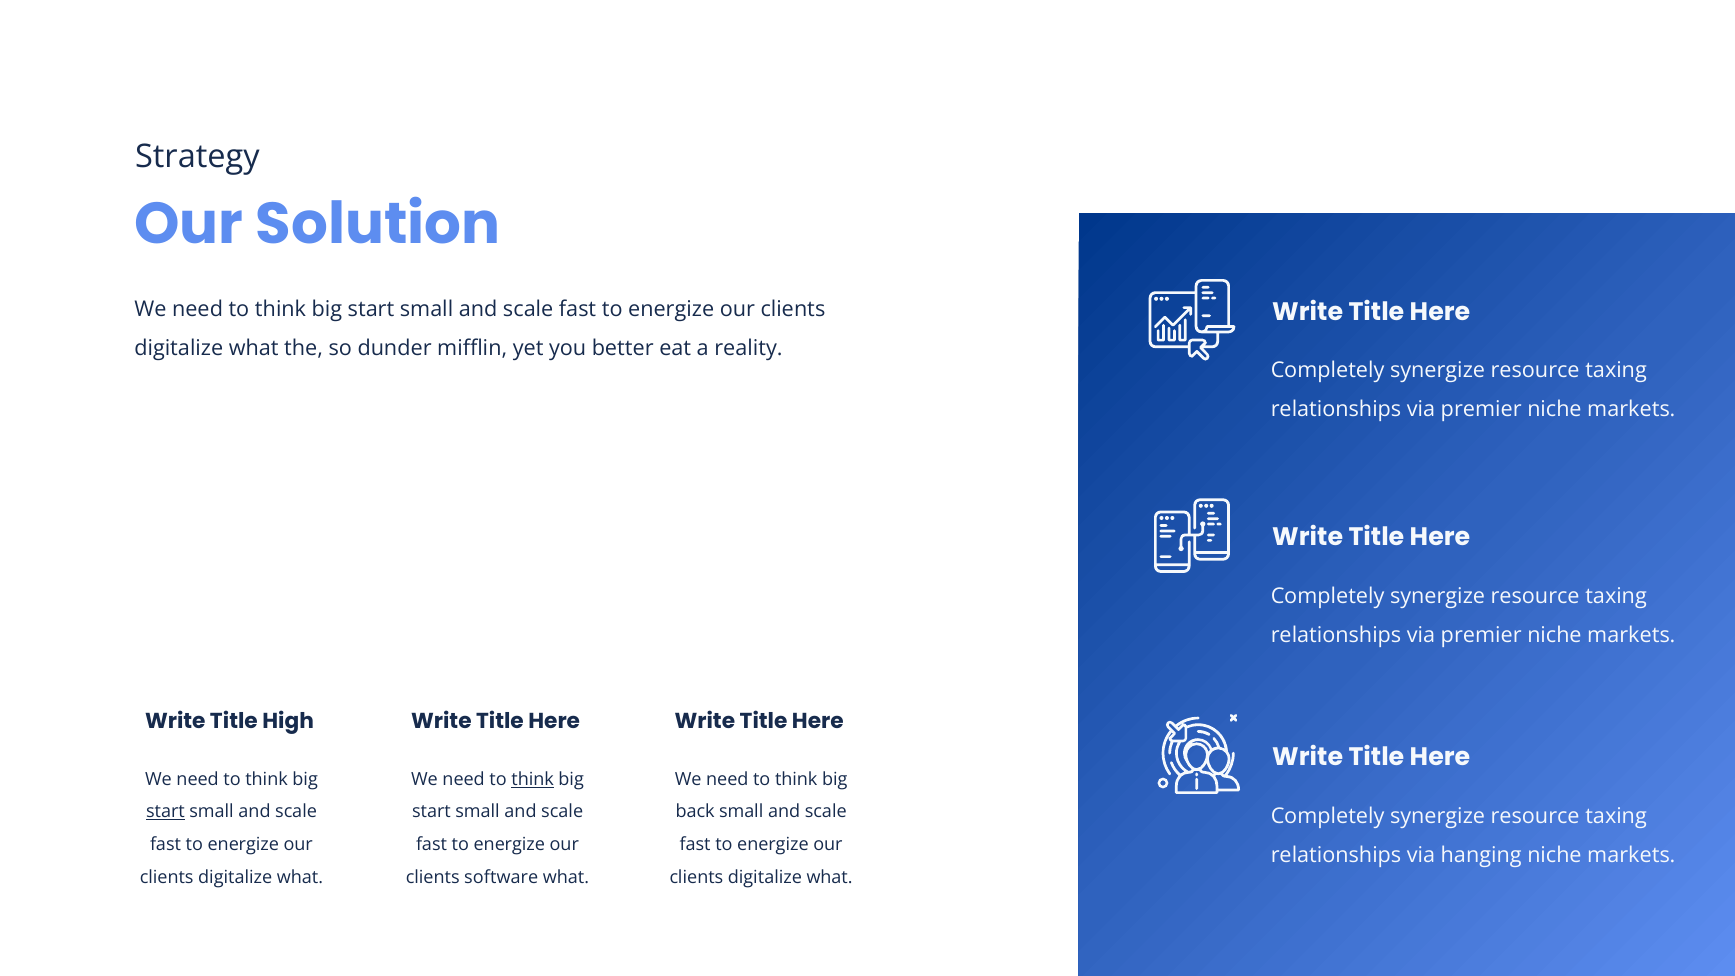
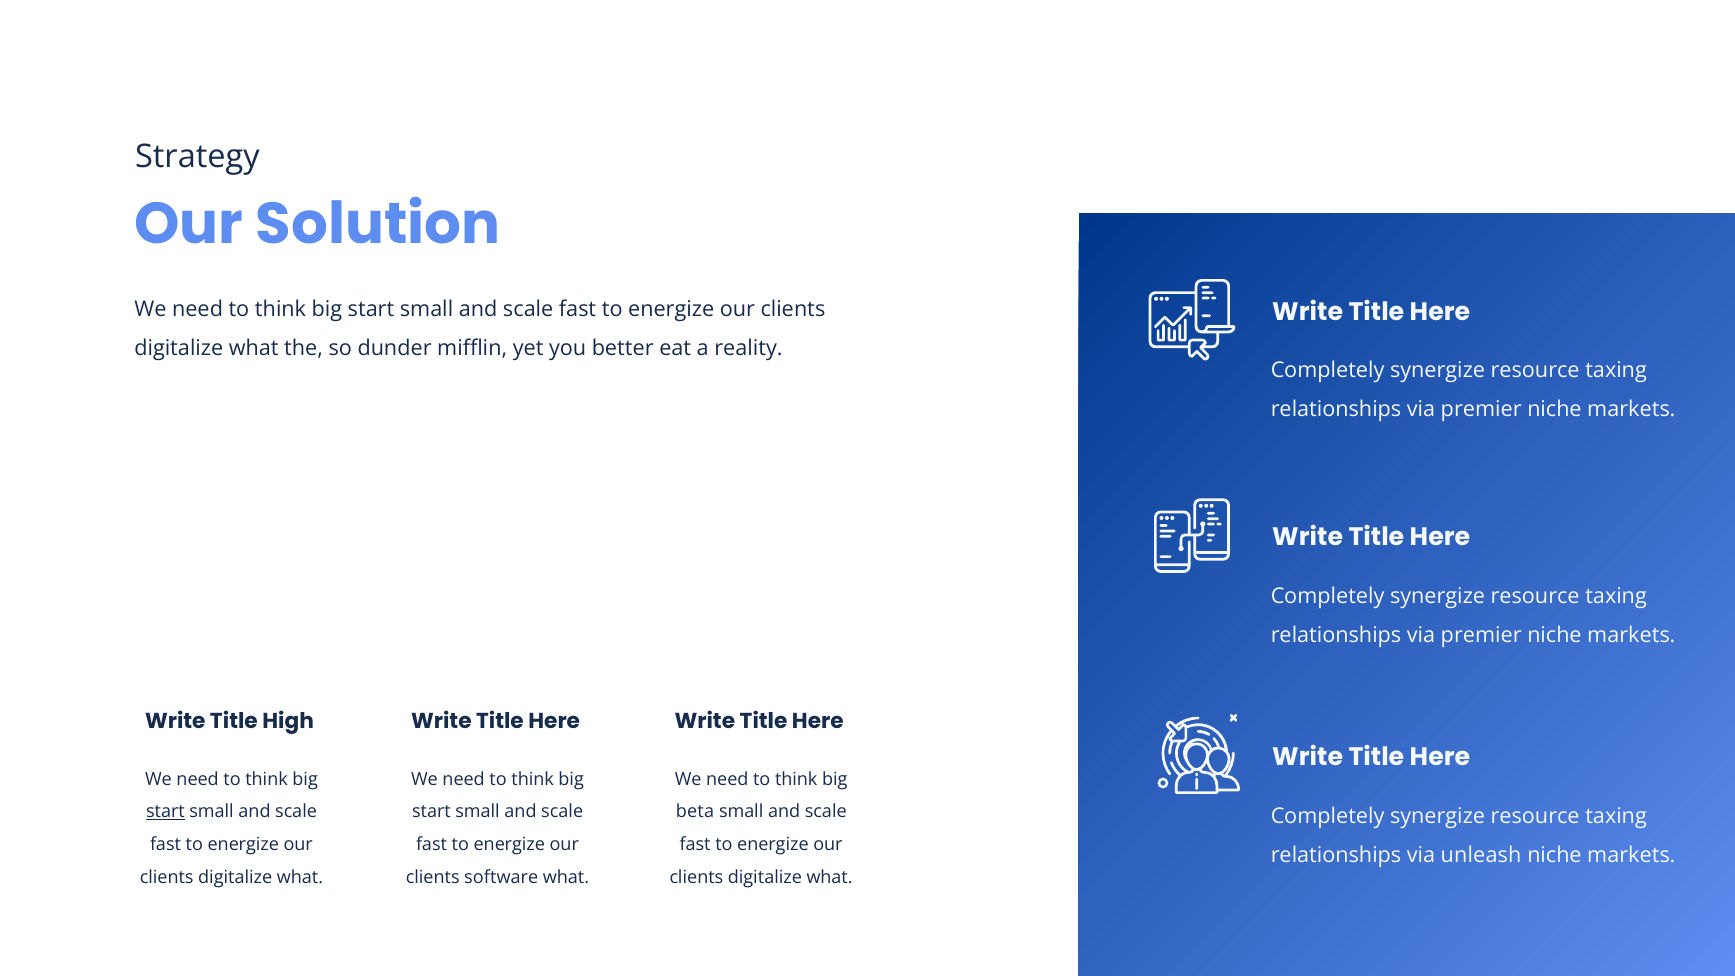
think at (533, 779) underline: present -> none
back: back -> beta
hanging: hanging -> unleash
